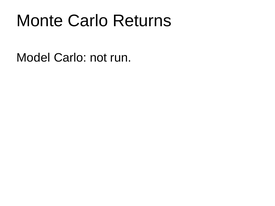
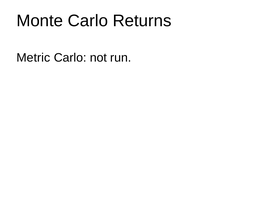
Model: Model -> Metric
